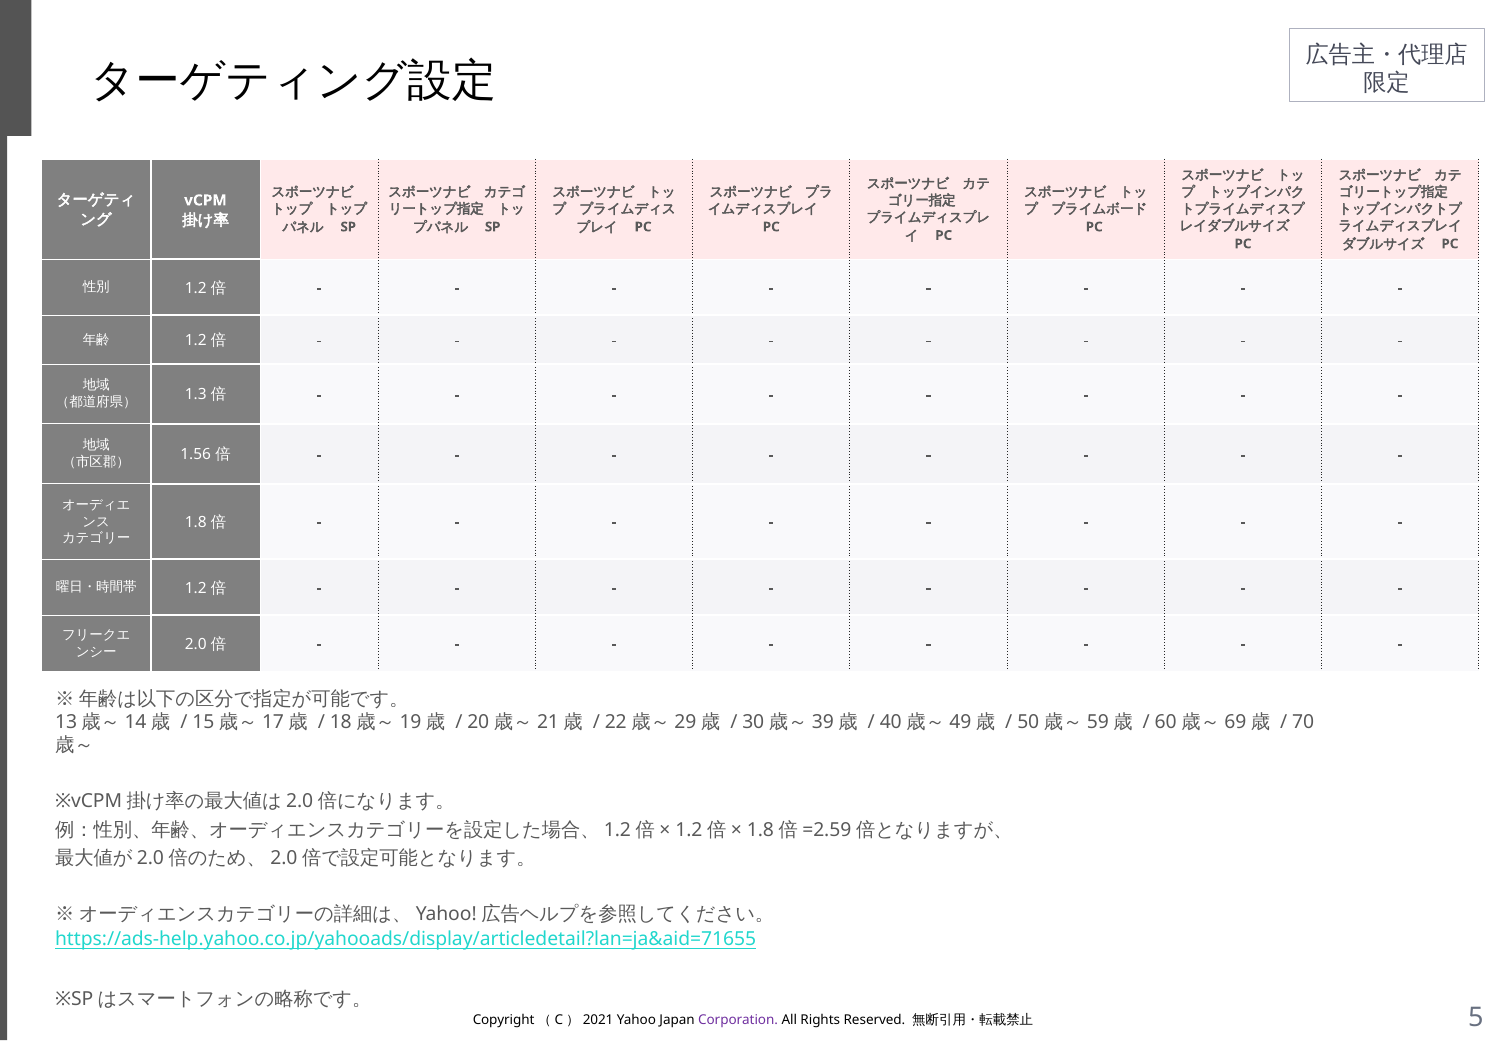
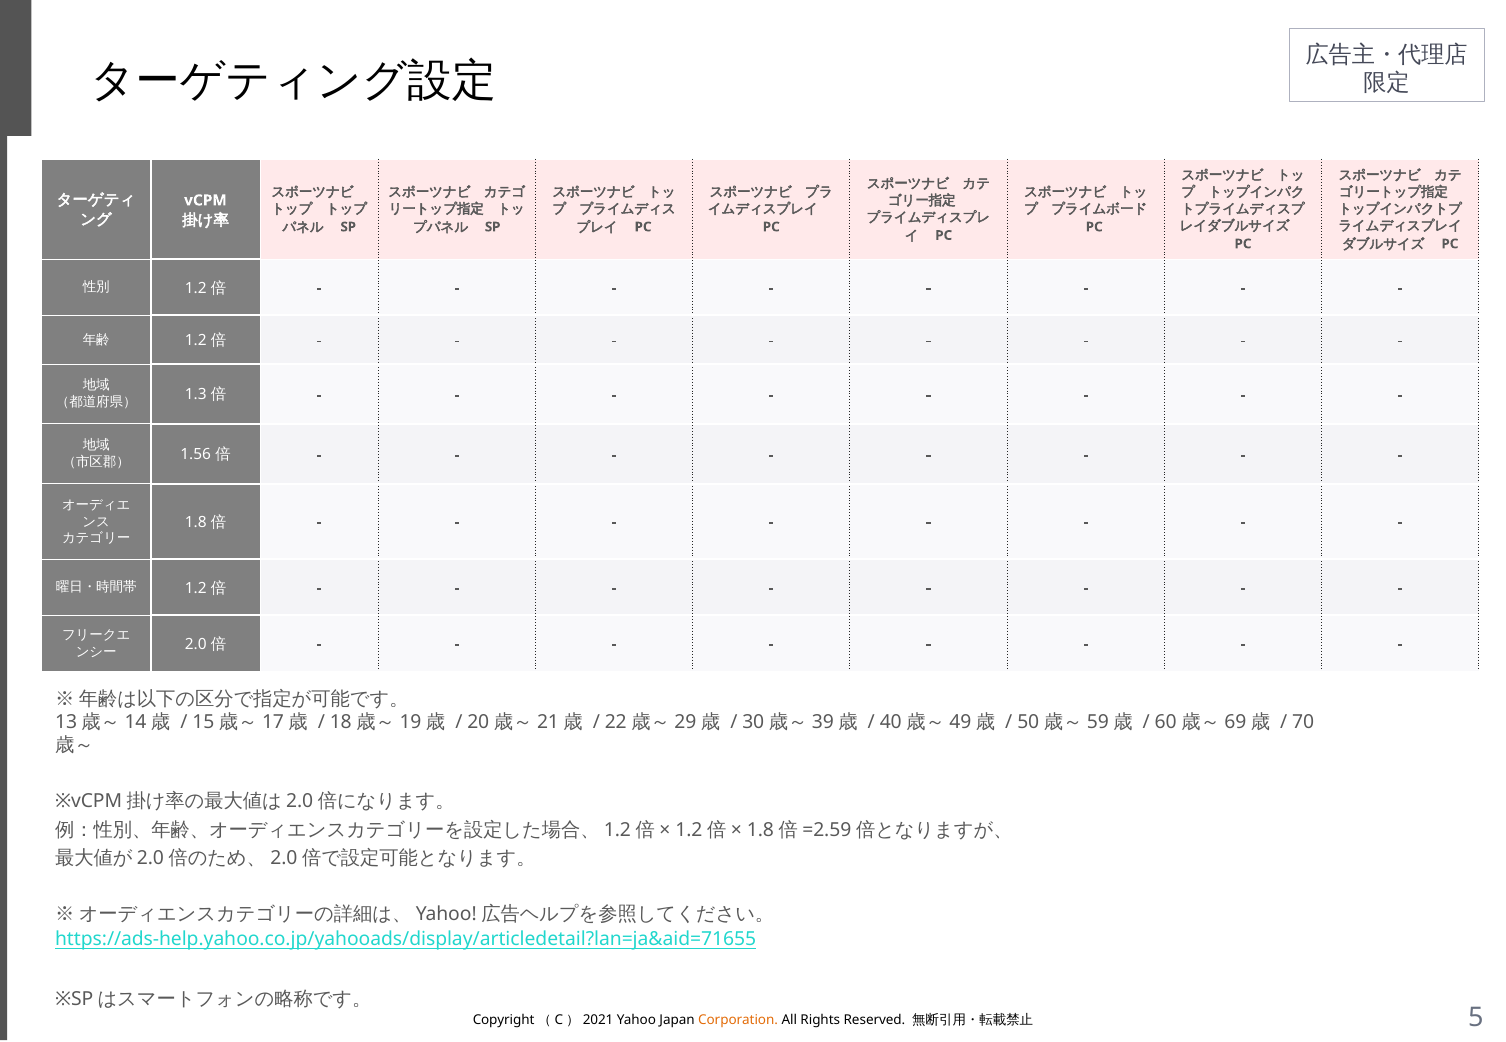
Corporation colour: purple -> orange
